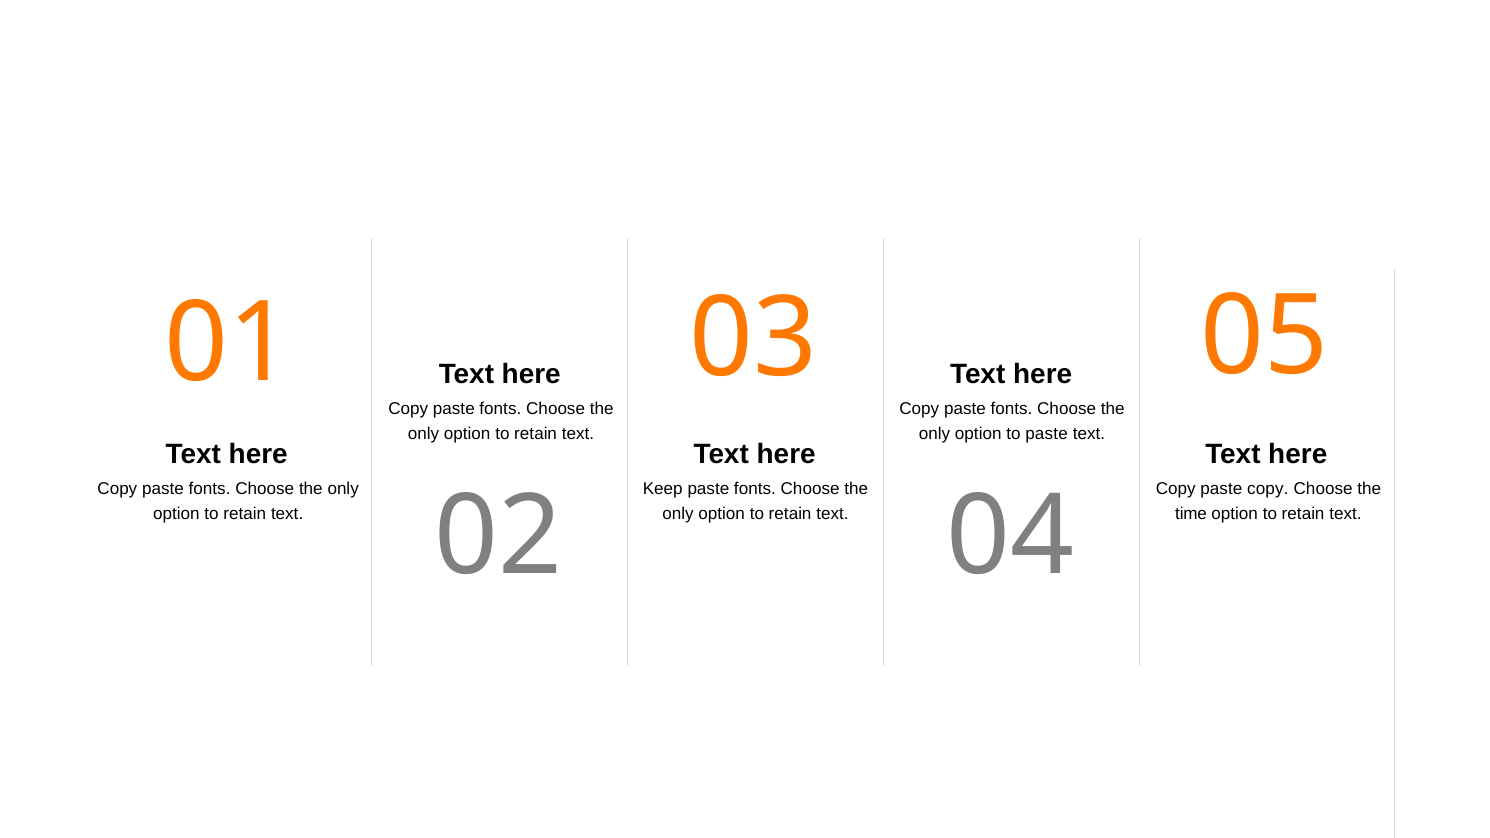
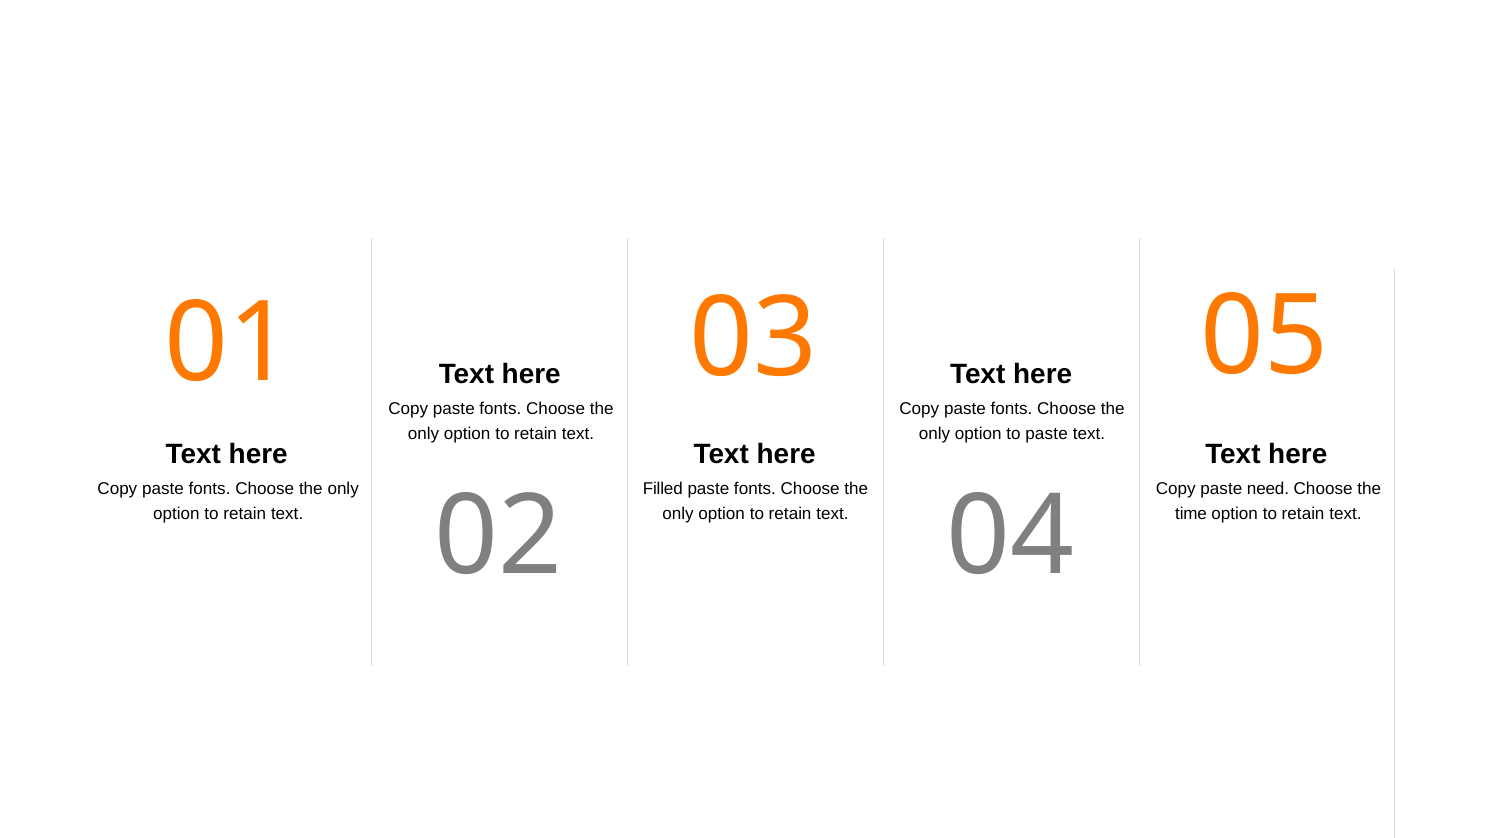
Keep: Keep -> Filled
paste copy: copy -> need
